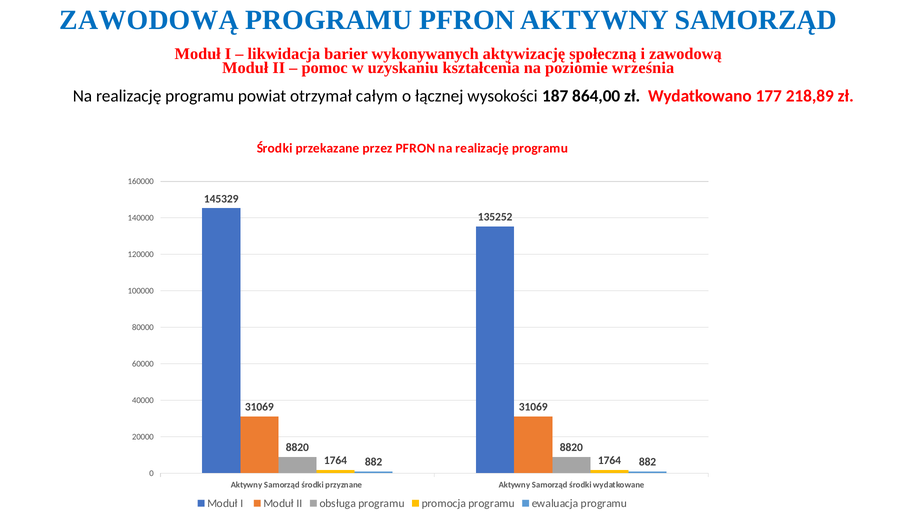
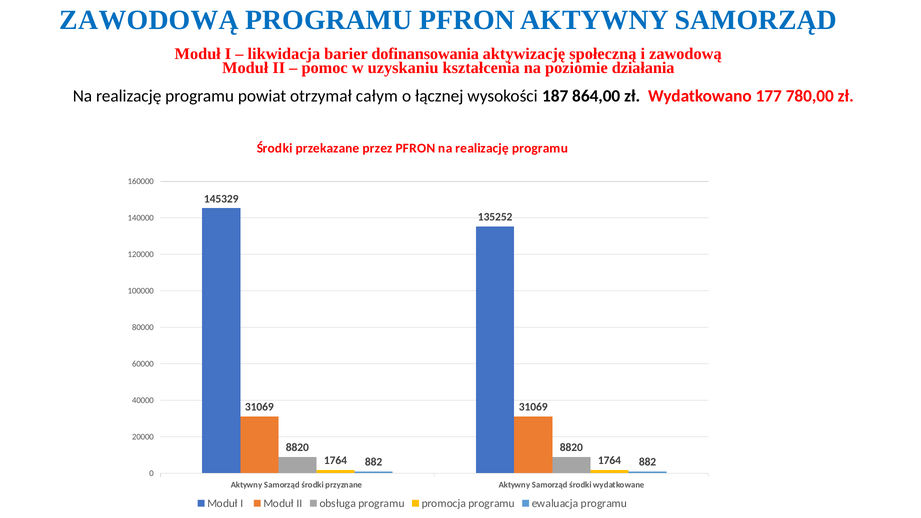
wykonywanych: wykonywanych -> dofinansowania
września: września -> działania
218,89: 218,89 -> 780,00
